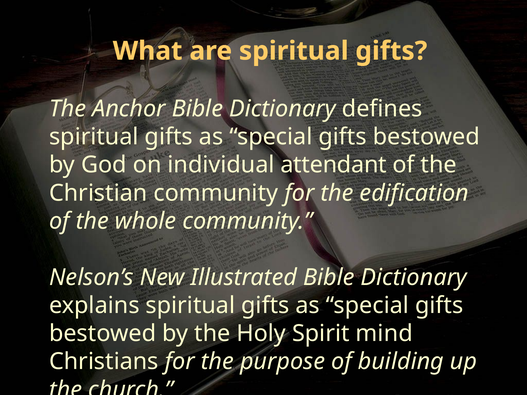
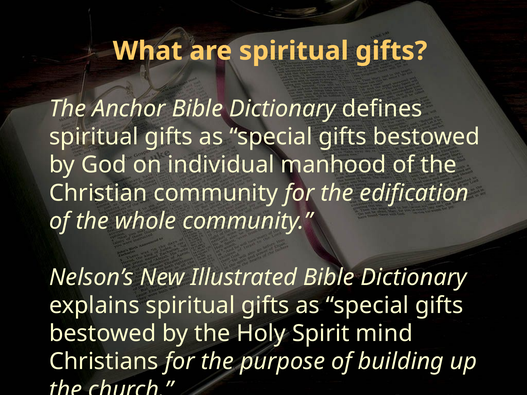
attendant: attendant -> manhood
